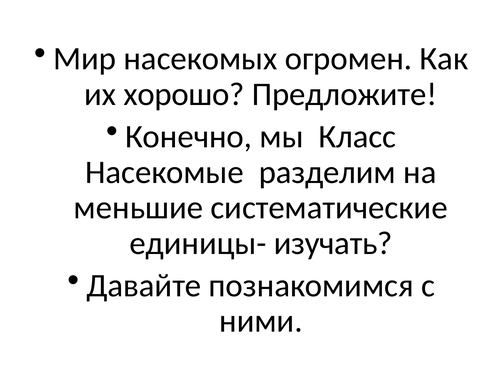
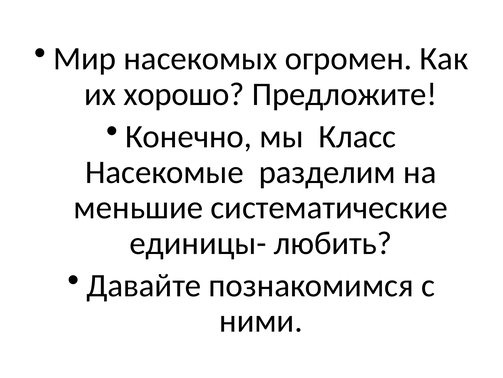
изучать: изучать -> любить
